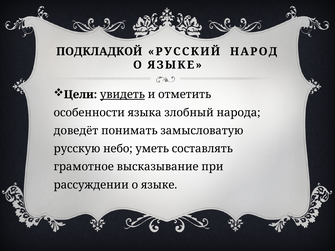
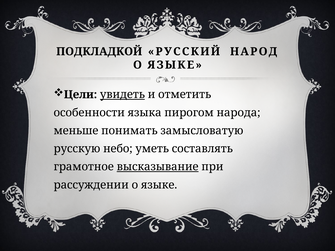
злобный: злобный -> пирогом
доведёт: доведёт -> меньше
высказывание underline: none -> present
